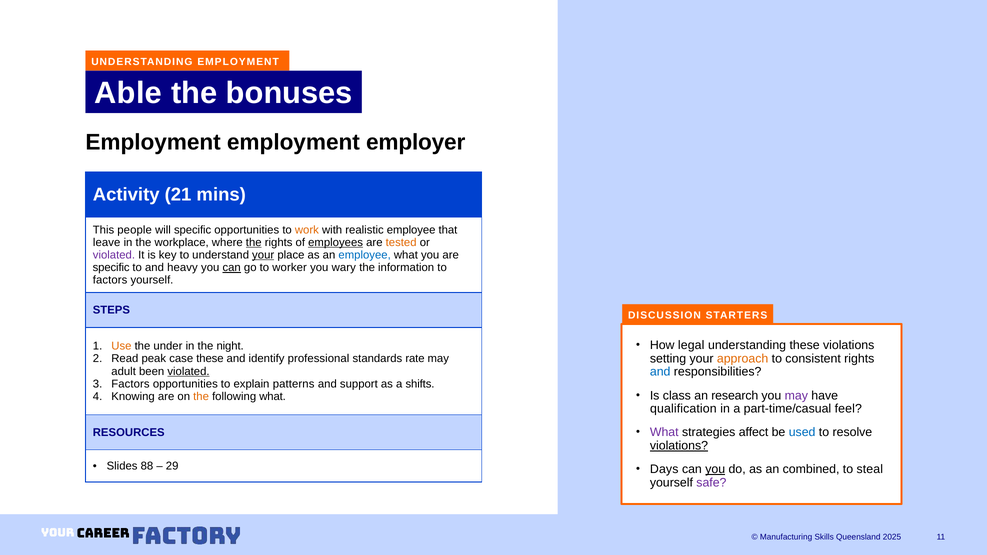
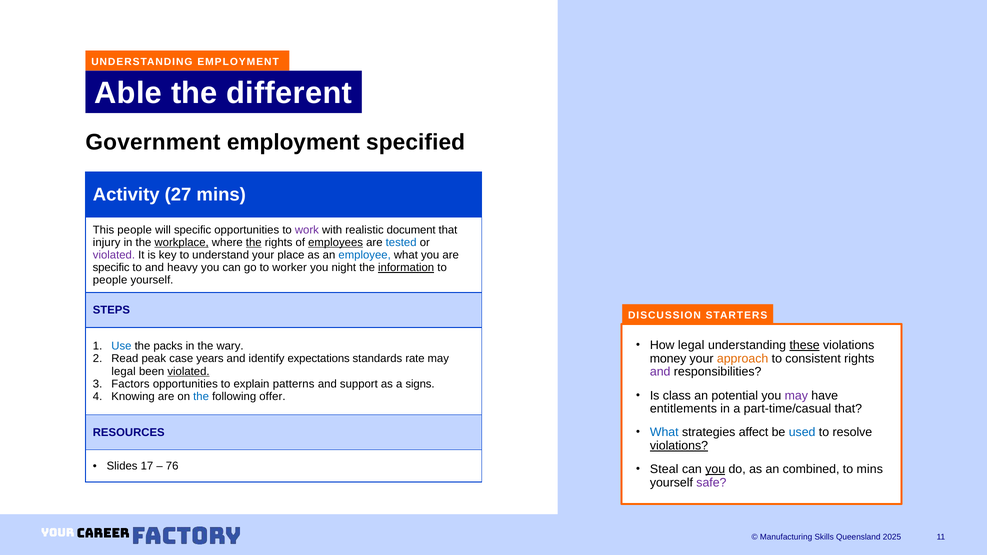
bonuses: bonuses -> different
Employment at (153, 142): Employment -> Government
employer: employer -> specified
21: 21 -> 27
work colour: orange -> purple
realistic employee: employee -> document
leave: leave -> injury
workplace underline: none -> present
tested colour: orange -> blue
your at (263, 255) underline: present -> none
can at (232, 268) underline: present -> none
wary: wary -> night
information underline: none -> present
factors at (110, 280): factors -> people
these at (805, 345) underline: none -> present
Use colour: orange -> blue
under: under -> packs
night: night -> wary
setting: setting -> money
case these: these -> years
professional: professional -> expectations
adult at (124, 371): adult -> legal
and at (660, 372) colour: blue -> purple
shifts: shifts -> signs
research: research -> potential
the at (201, 397) colour: orange -> blue
following what: what -> offer
qualification: qualification -> entitlements
part-time/casual feel: feel -> that
What at (664, 433) colour: purple -> blue
88: 88 -> 17
29: 29 -> 76
Days: Days -> Steal
to steal: steal -> mins
